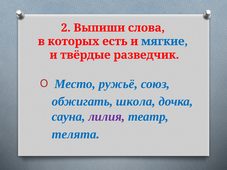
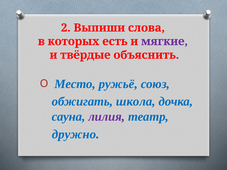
мягкие colour: blue -> purple
разведчик: разведчик -> объяснить
телята: телята -> дружно
